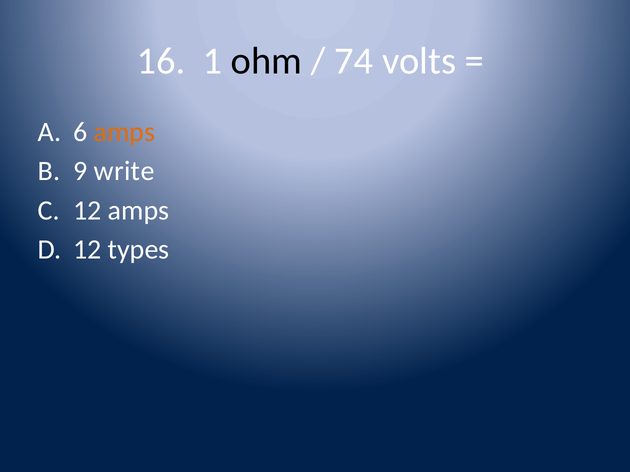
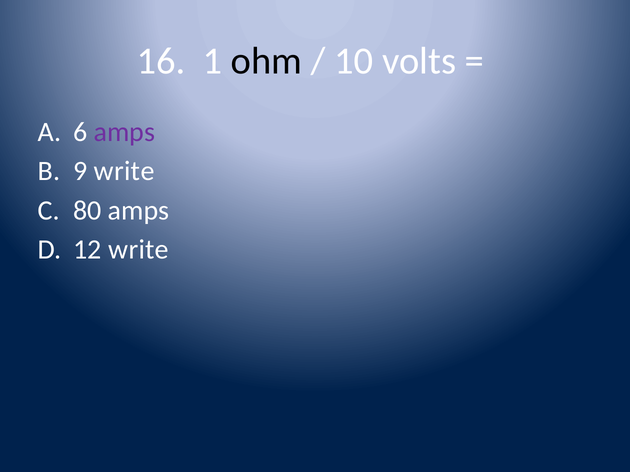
74: 74 -> 10
amps at (124, 132) colour: orange -> purple
12 at (87, 211): 12 -> 80
12 types: types -> write
